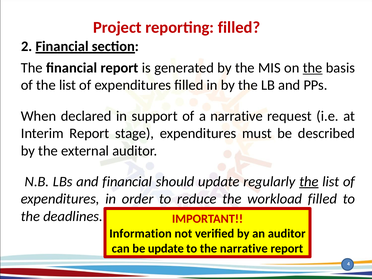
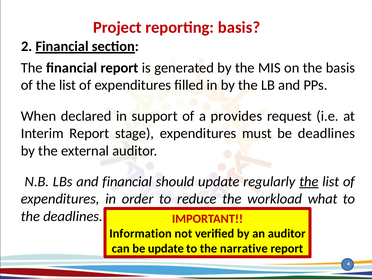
reporting filled: filled -> basis
the at (313, 68) underline: present -> none
a narrative: narrative -> provides
be described: described -> deadlines
workload filled: filled -> what
